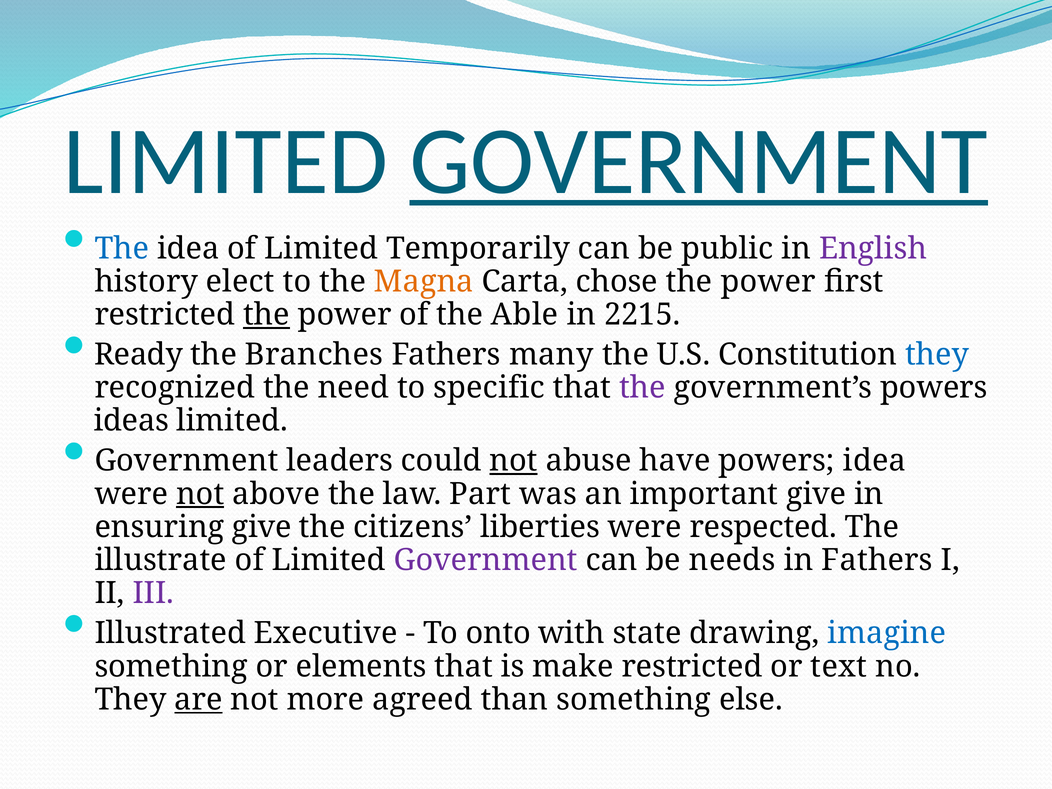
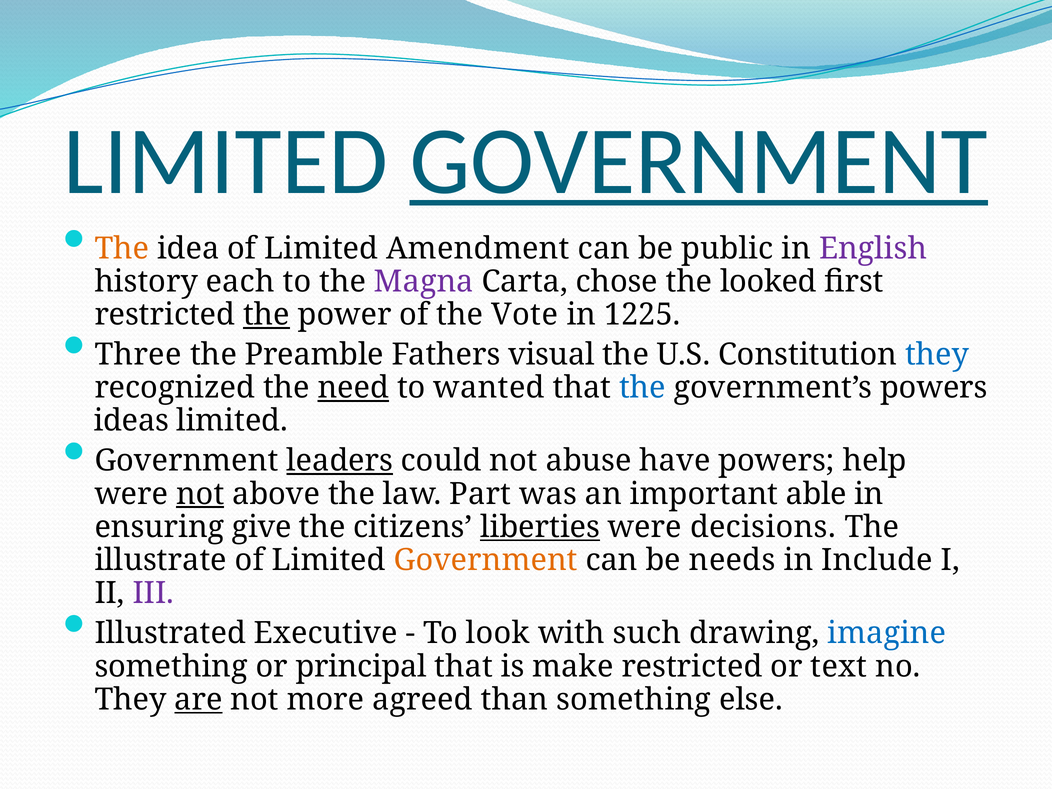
The at (122, 248) colour: blue -> orange
Temporarily: Temporarily -> Amendment
elect: elect -> each
Magna colour: orange -> purple
power at (768, 282): power -> looked
Able: Able -> Vote
2215: 2215 -> 1225
Ready: Ready -> Three
Branches: Branches -> Preamble
many: many -> visual
need underline: none -> present
specific: specific -> wanted
the at (642, 388) colour: purple -> blue
leaders underline: none -> present
not at (514, 461) underline: present -> none
powers idea: idea -> help
important give: give -> able
liberties underline: none -> present
respected: respected -> decisions
Government at (486, 560) colour: purple -> orange
in Fathers: Fathers -> Include
onto: onto -> look
state: state -> such
elements: elements -> principal
